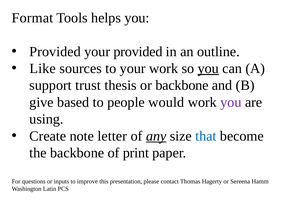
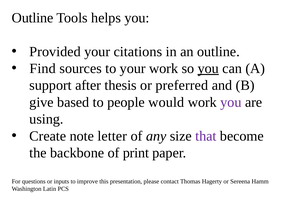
Format at (32, 18): Format -> Outline
your provided: provided -> citations
Like: Like -> Find
trust: trust -> after
or backbone: backbone -> preferred
any underline: present -> none
that colour: blue -> purple
